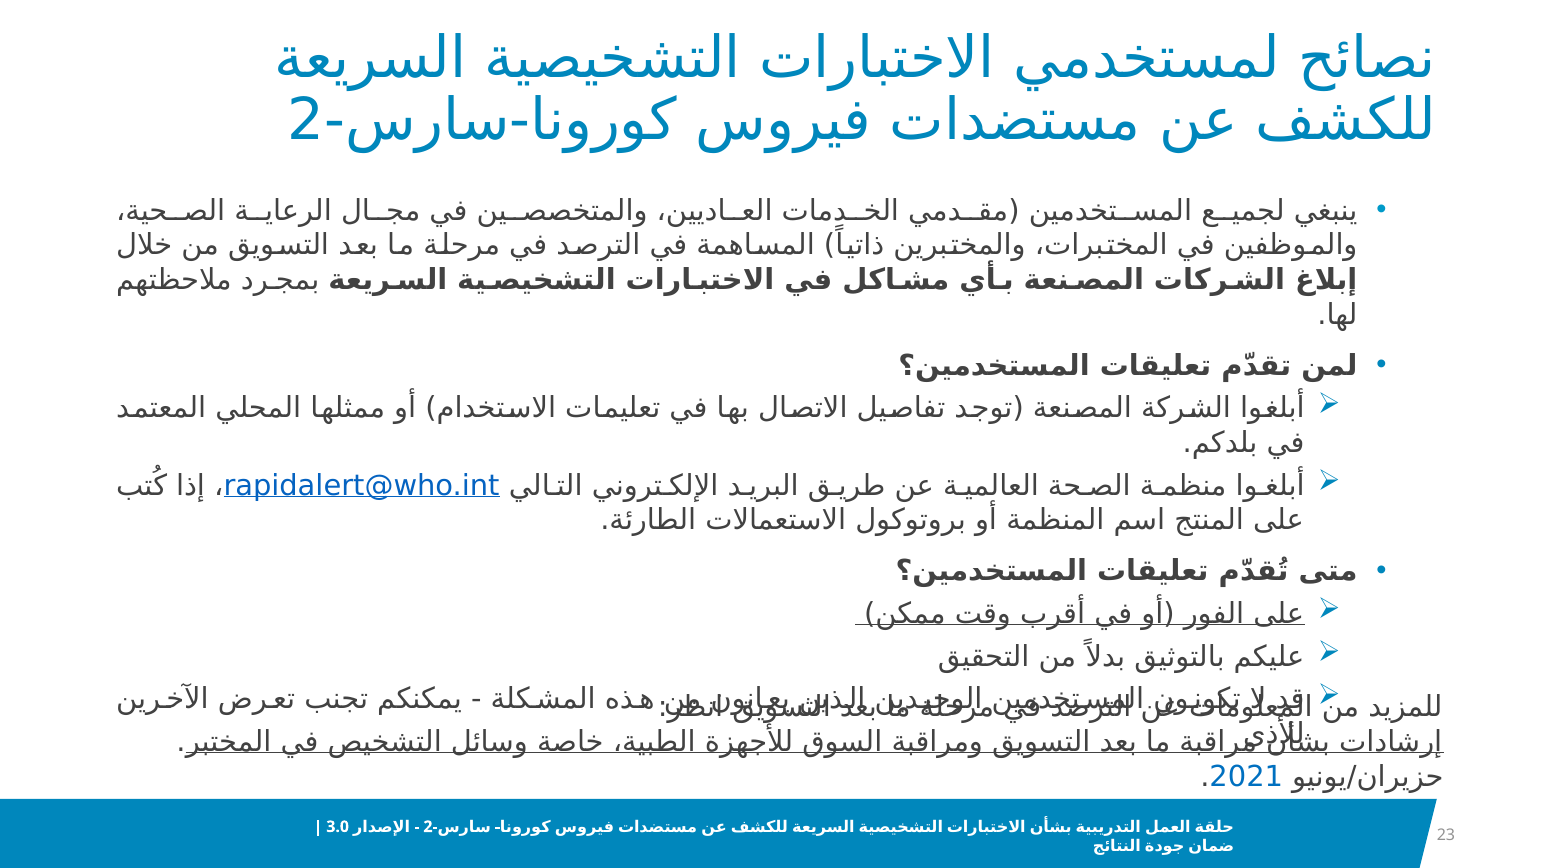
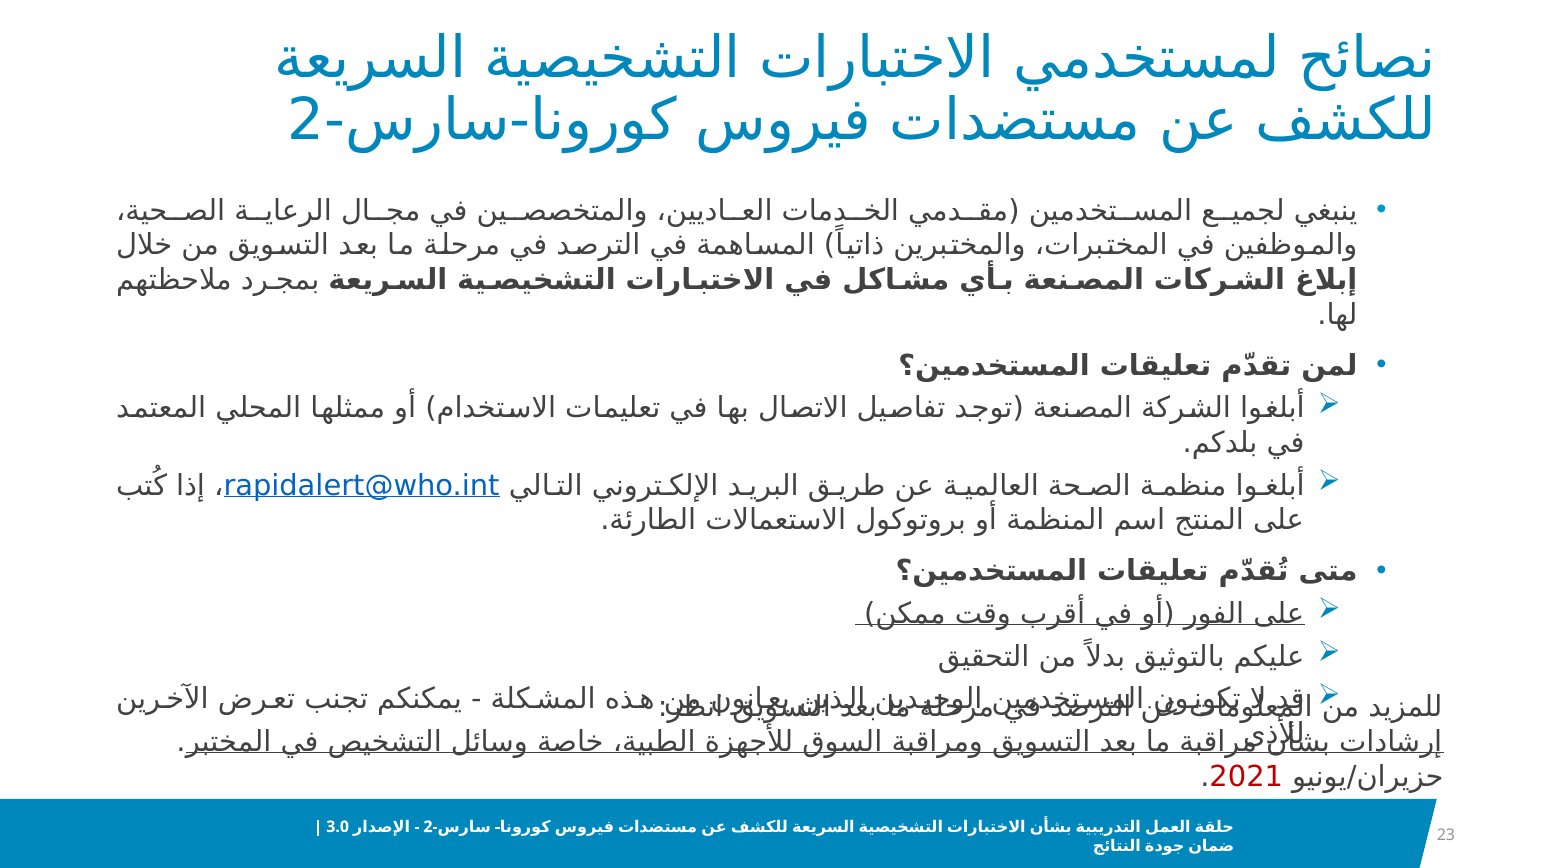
2021 colour: blue -> red
